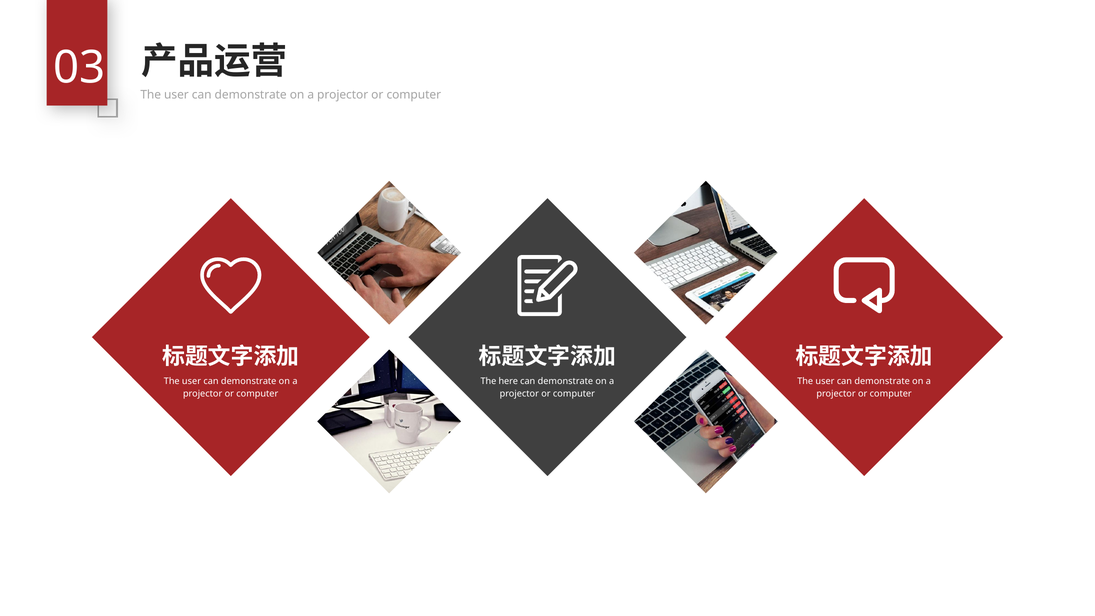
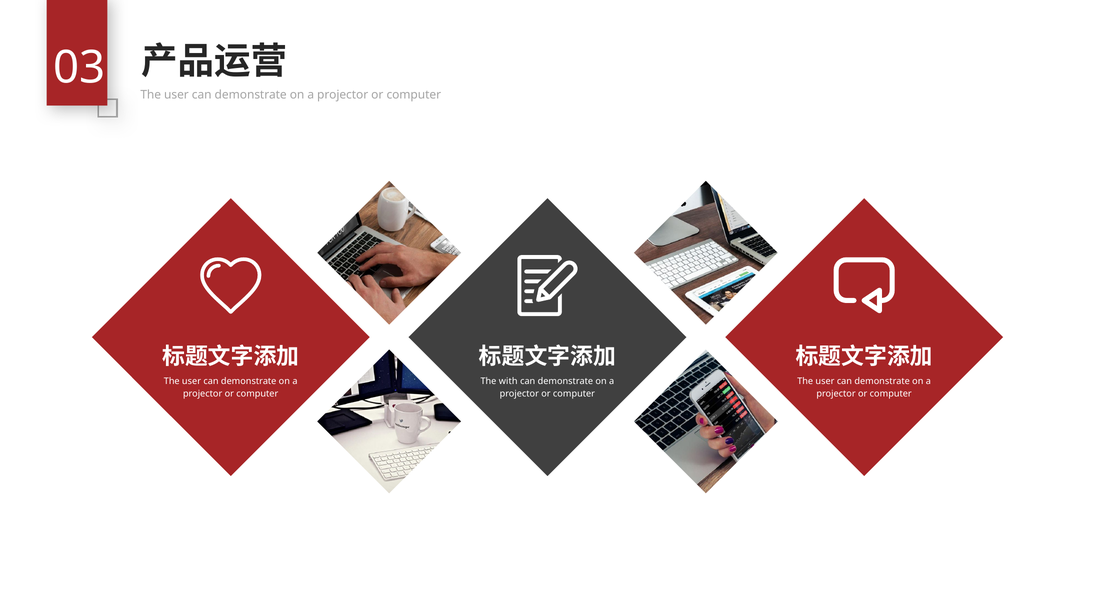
here: here -> with
